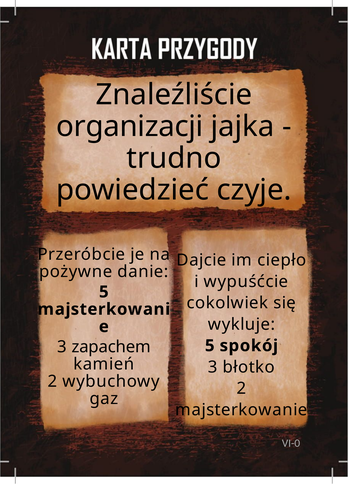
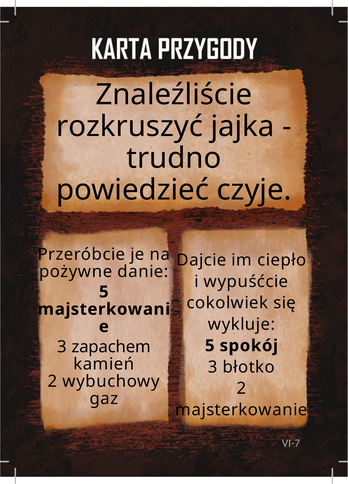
organizacji: organizacji -> rozkruszyć
VI-0: VI-0 -> VI-7
